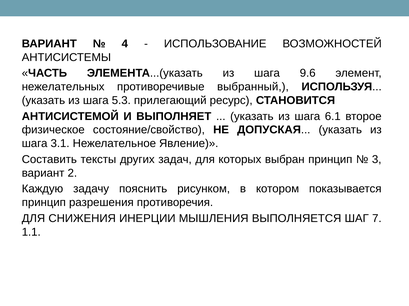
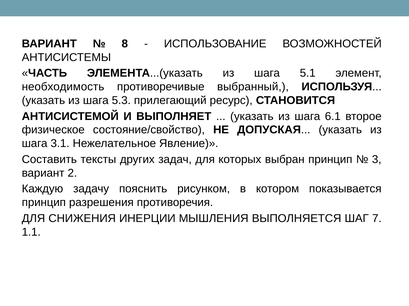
4: 4 -> 8
9.6: 9.6 -> 5.1
нежелательных: нежелательных -> необходимость
